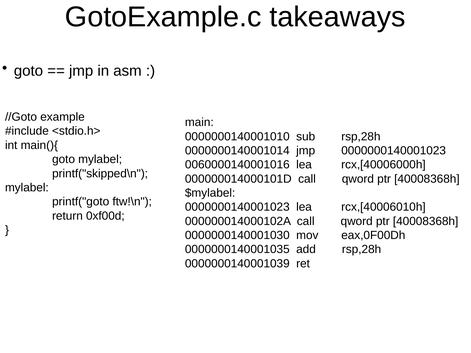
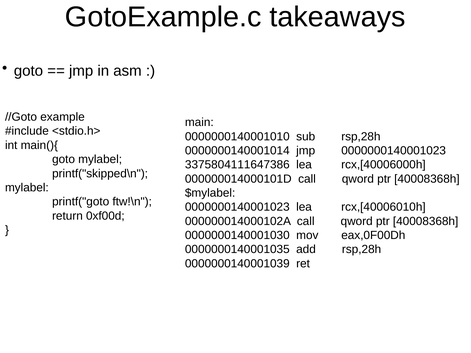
0060000140001016: 0060000140001016 -> 3375804111647386
